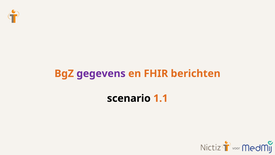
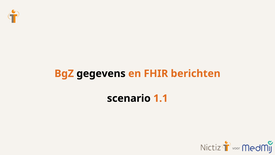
gegevens colour: purple -> black
